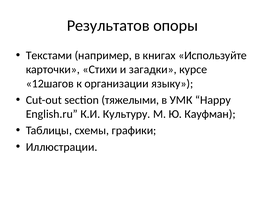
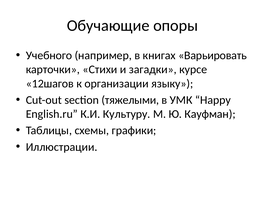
Результатов: Результатов -> Обучающие
Текстами: Текстами -> Учебного
Используйте: Используйте -> Варьировать
